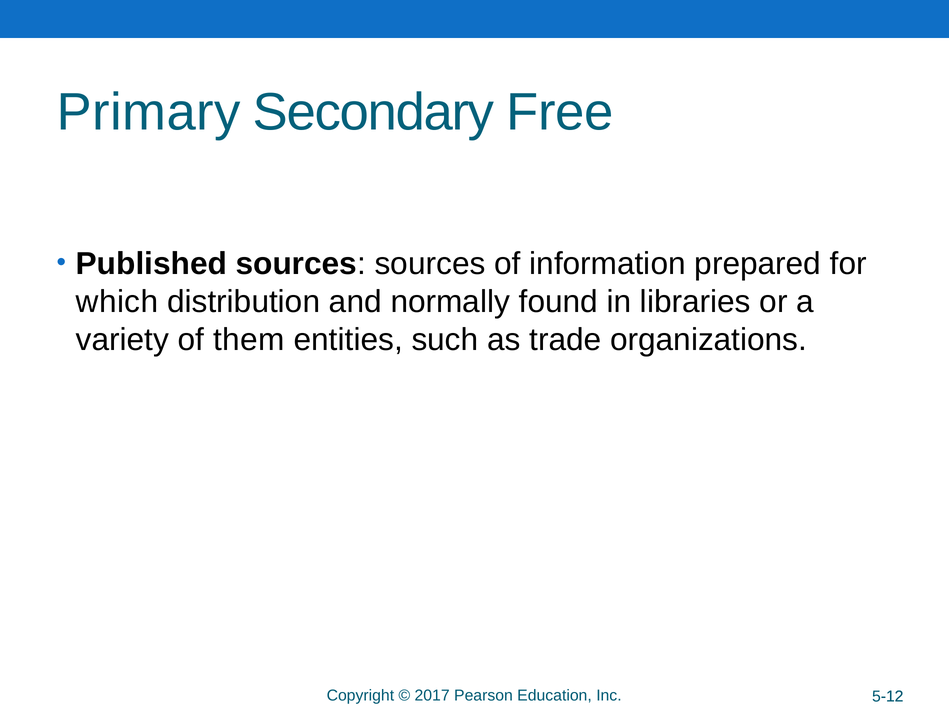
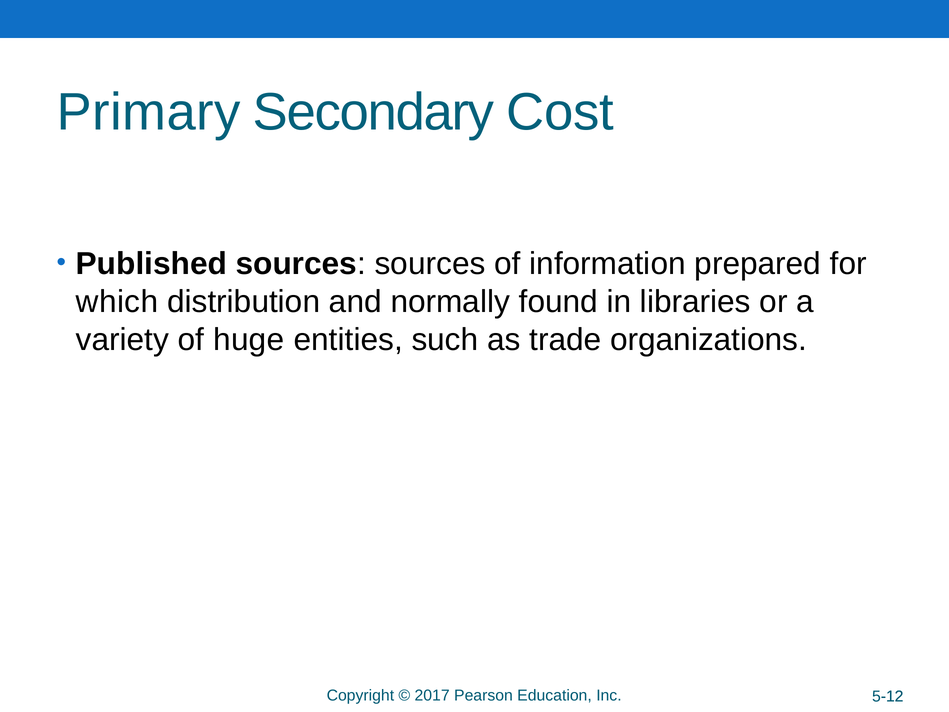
Free: Free -> Cost
them: them -> huge
